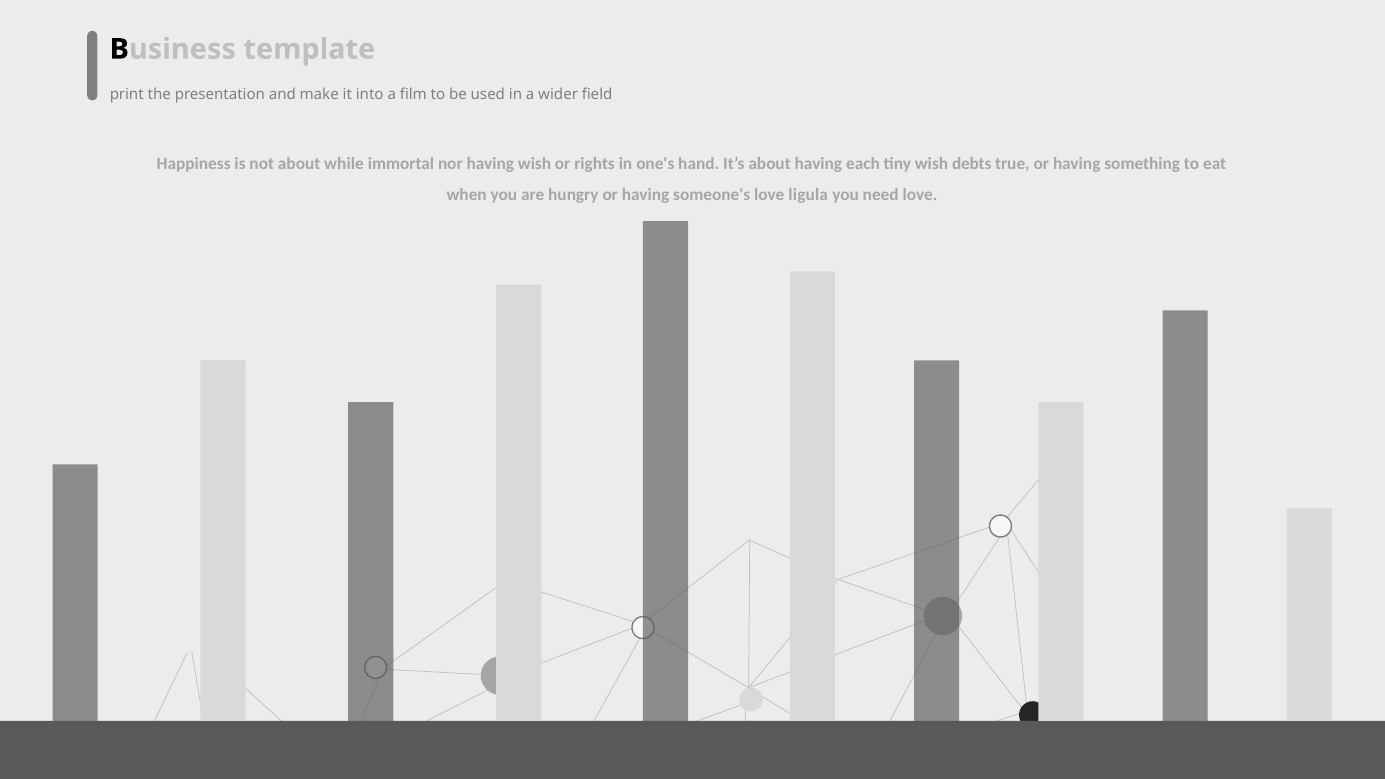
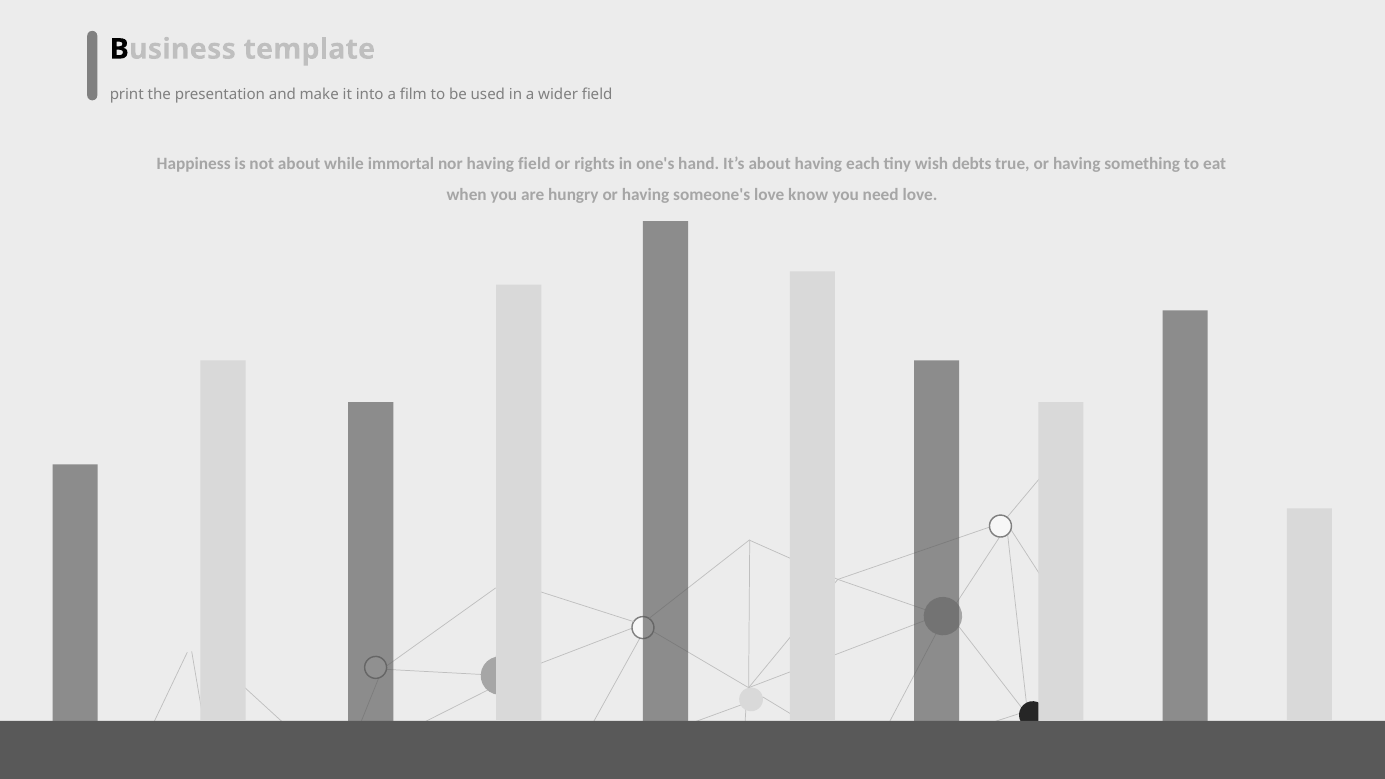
having wish: wish -> field
ligula: ligula -> know
